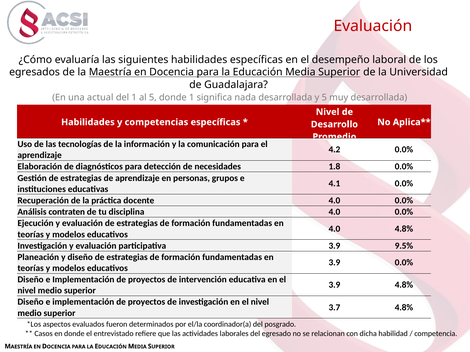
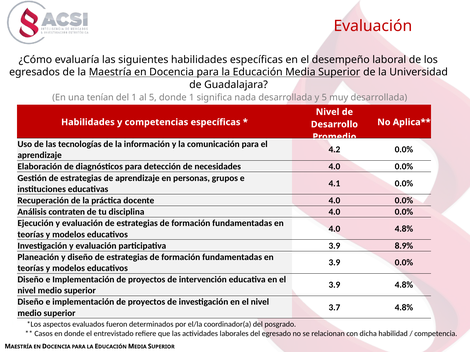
actual: actual -> tenían
necesidades 1.8: 1.8 -> 4.0
9.5%: 9.5% -> 8.9%
